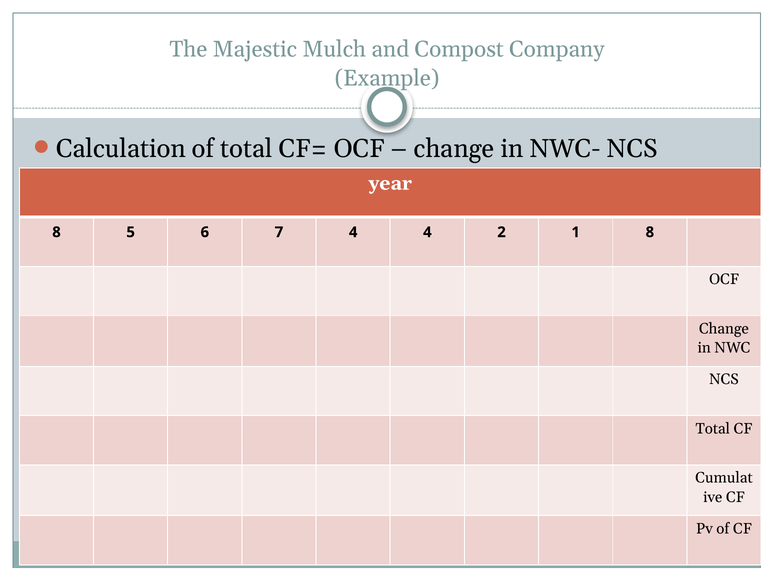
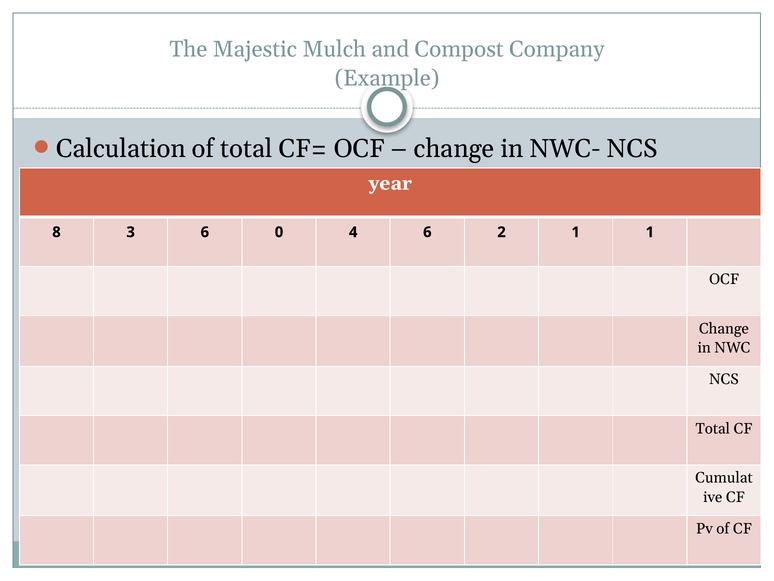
5: 5 -> 3
7: 7 -> 0
4 4: 4 -> 6
1 8: 8 -> 1
